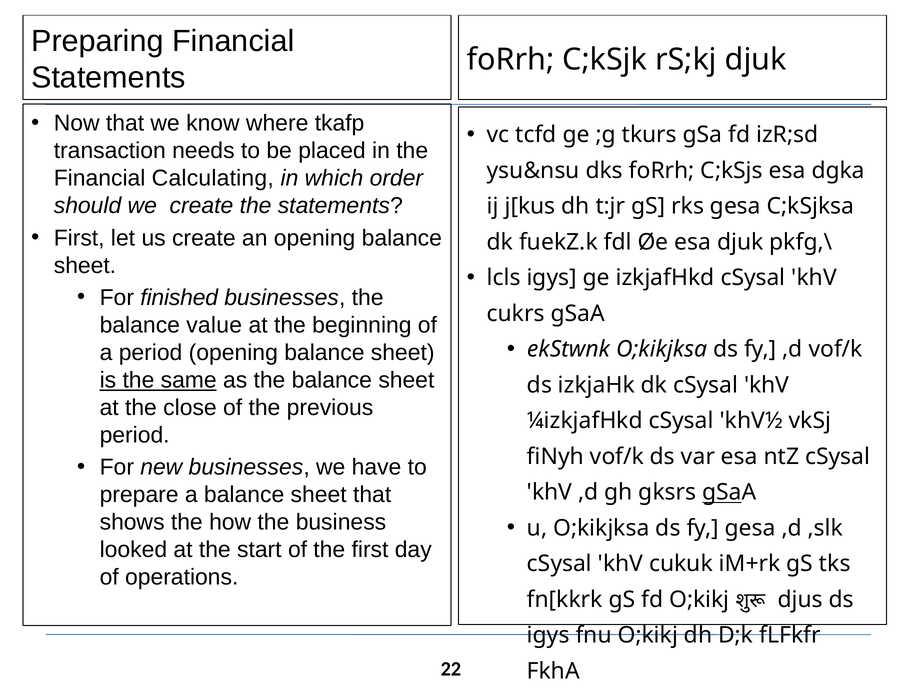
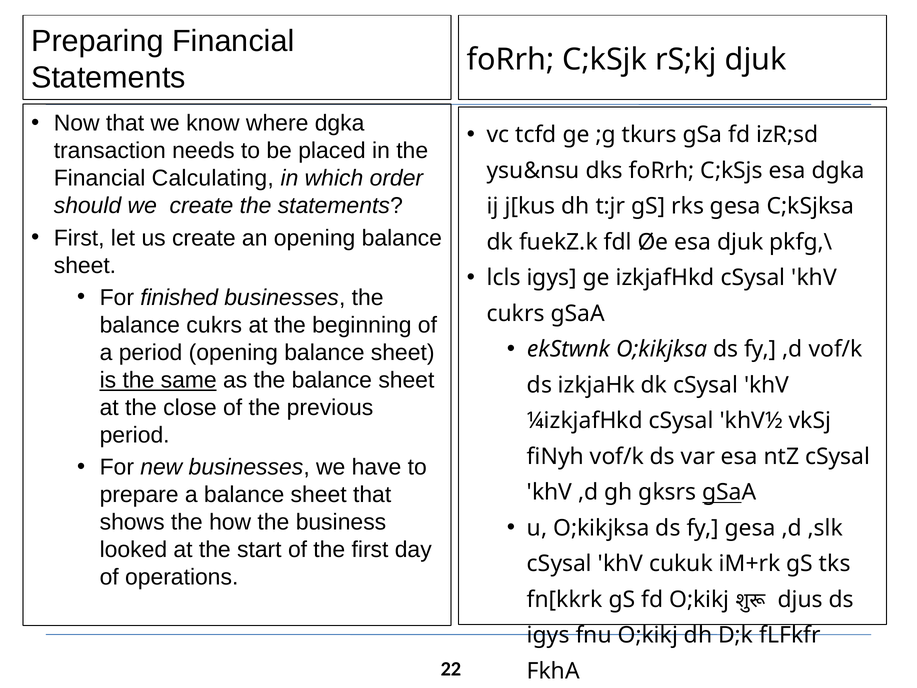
where tkafp: tkafp -> dgka
balance value: value -> cukrs
